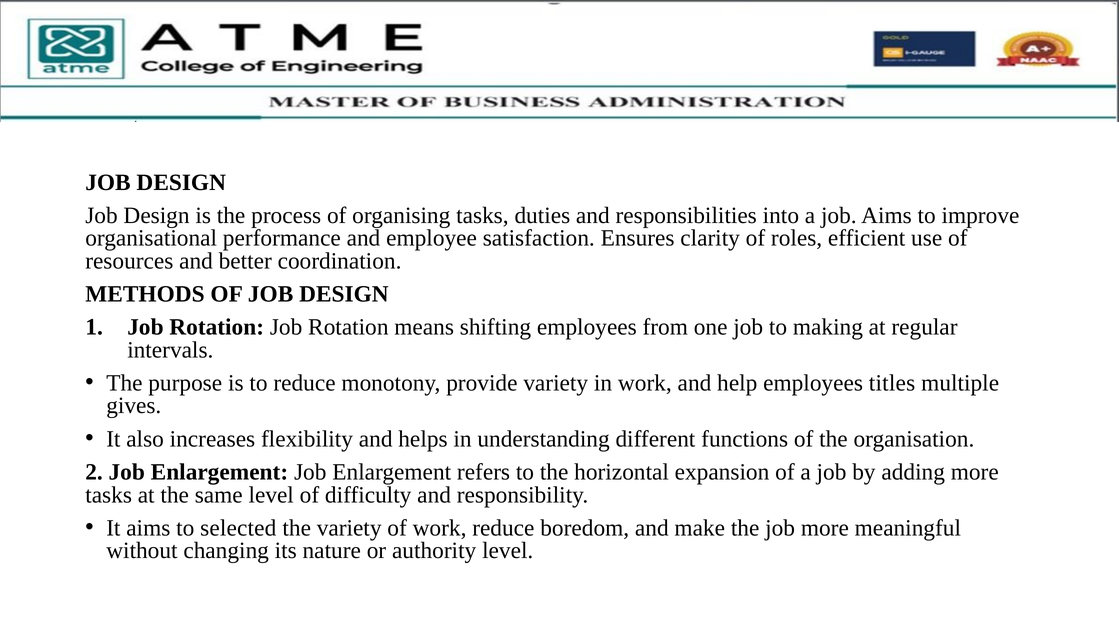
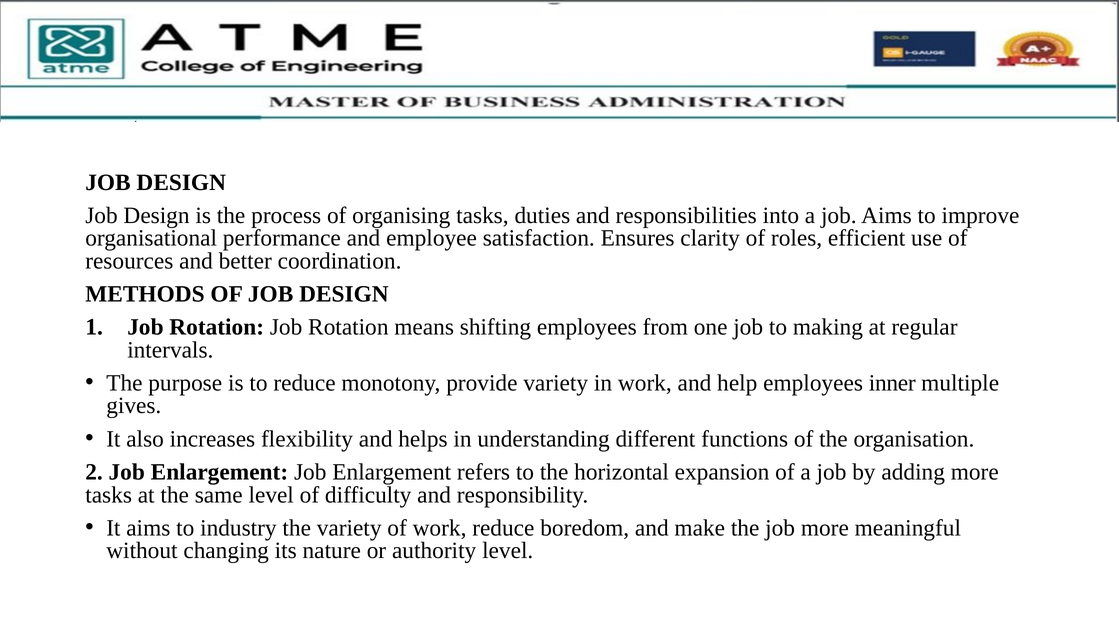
titles: titles -> inner
selected: selected -> industry
